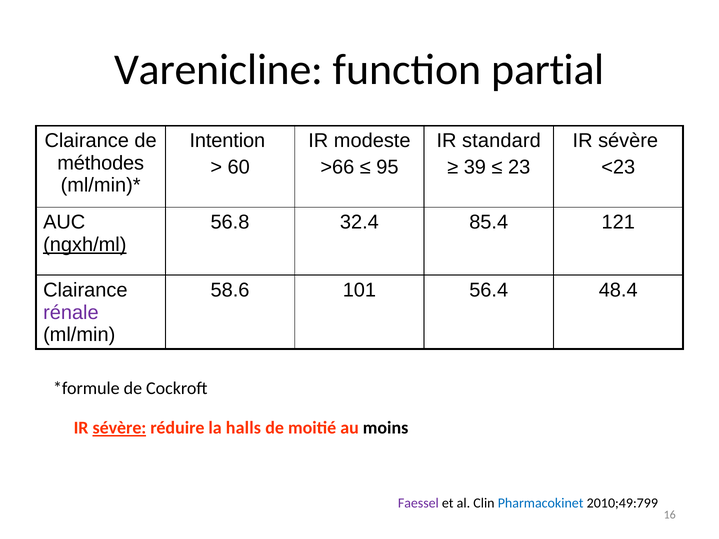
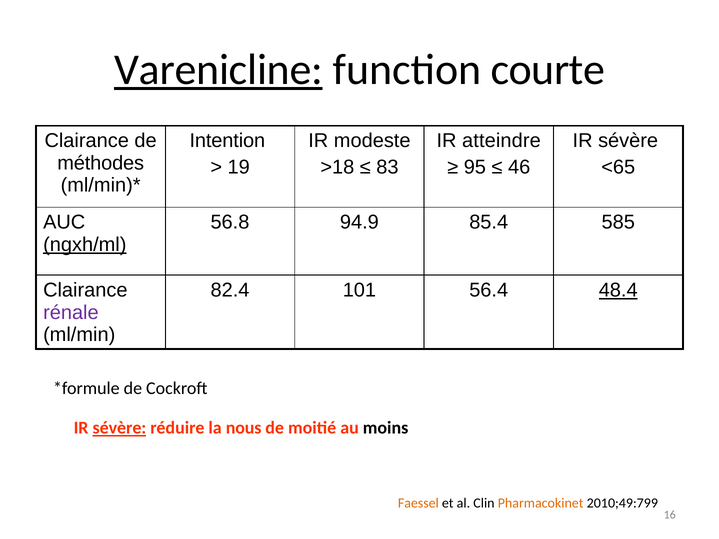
Varenicline underline: none -> present
partial: partial -> courte
standard: standard -> atteindre
60: 60 -> 19
>66: >66 -> >18
95: 95 -> 83
39: 39 -> 95
23: 23 -> 46
<23: <23 -> <65
32.4: 32.4 -> 94.9
121: 121 -> 585
58.6: 58.6 -> 82.4
48.4 underline: none -> present
halls: halls -> nous
Faessel colour: purple -> orange
Pharmacokinet colour: blue -> orange
